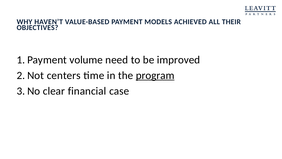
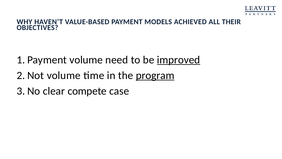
improved underline: none -> present
centers at (64, 75): centers -> volume
financial: financial -> compete
